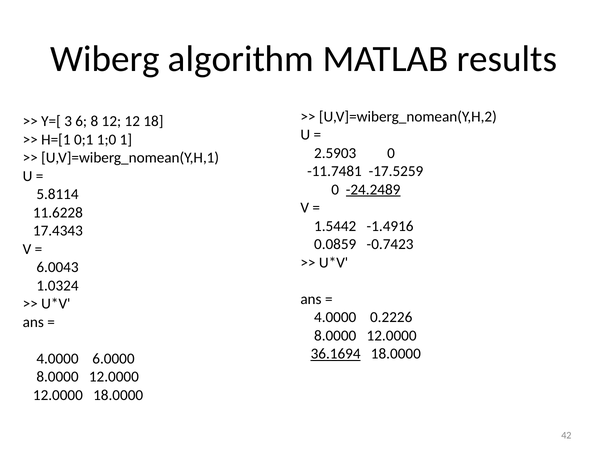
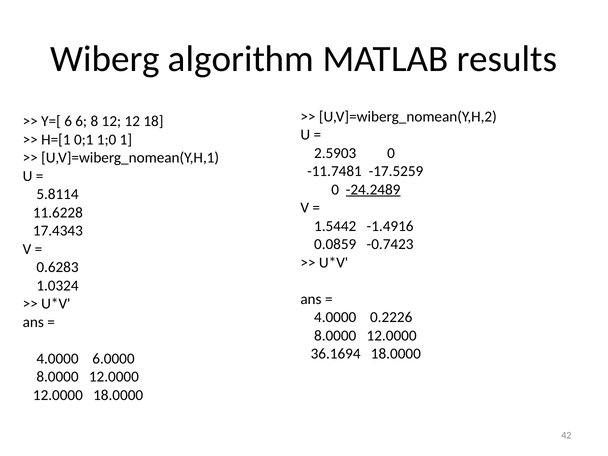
Y=[ 3: 3 -> 6
6.0043: 6.0043 -> 0.6283
36.1694 underline: present -> none
